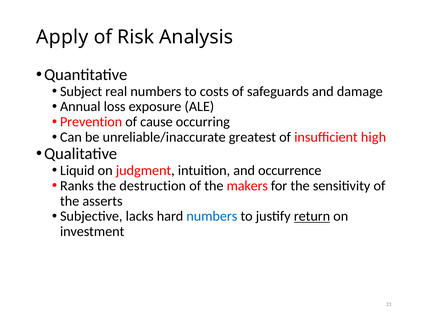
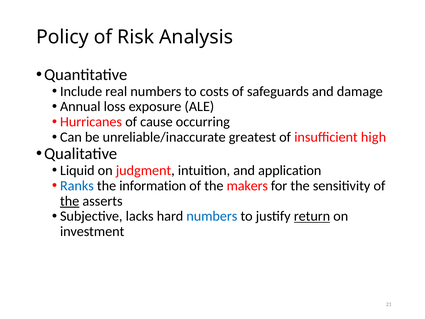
Apply: Apply -> Policy
Subject: Subject -> Include
Prevention: Prevention -> Hurricanes
occurrence: occurrence -> application
Ranks colour: black -> blue
destruction: destruction -> information
the at (70, 201) underline: none -> present
